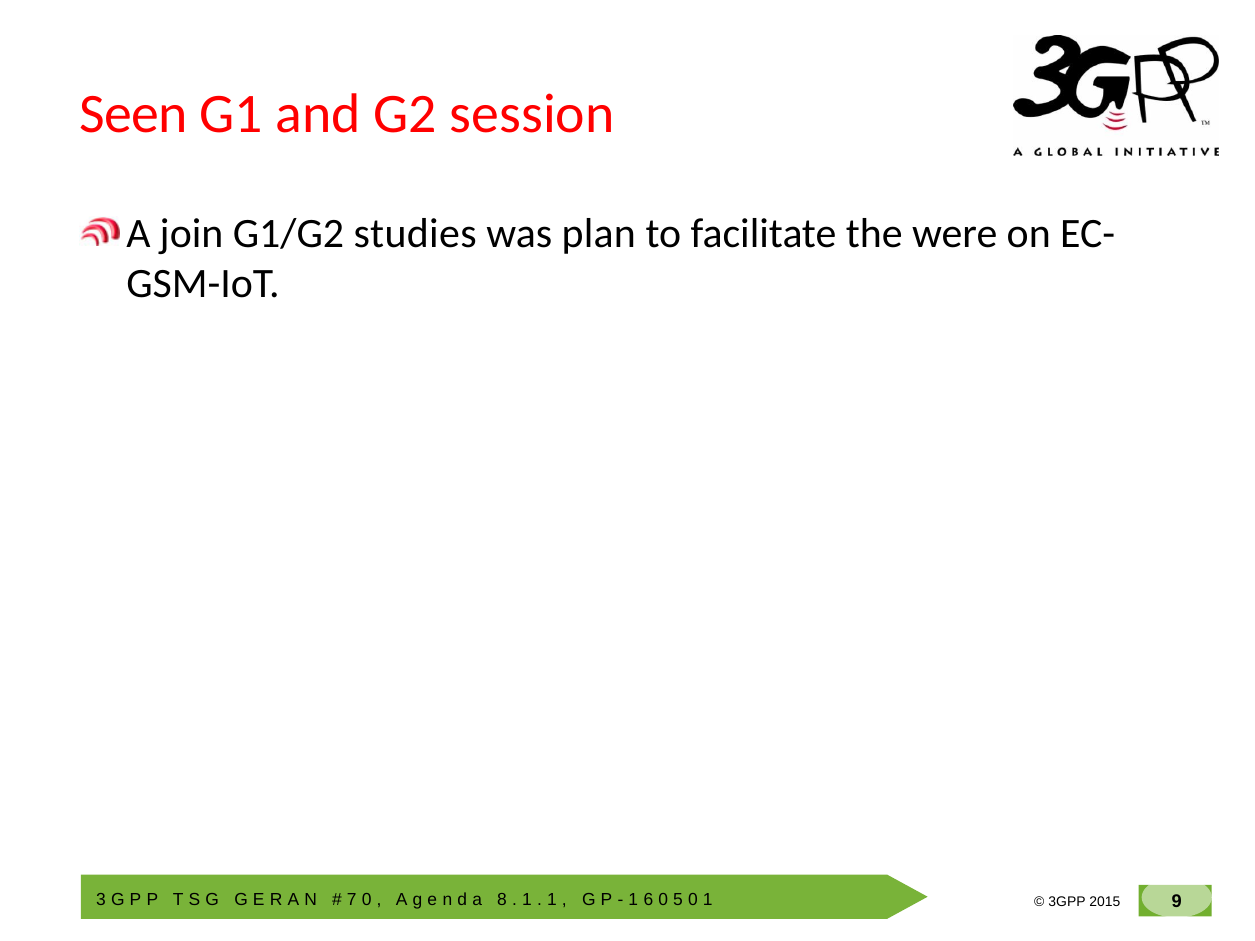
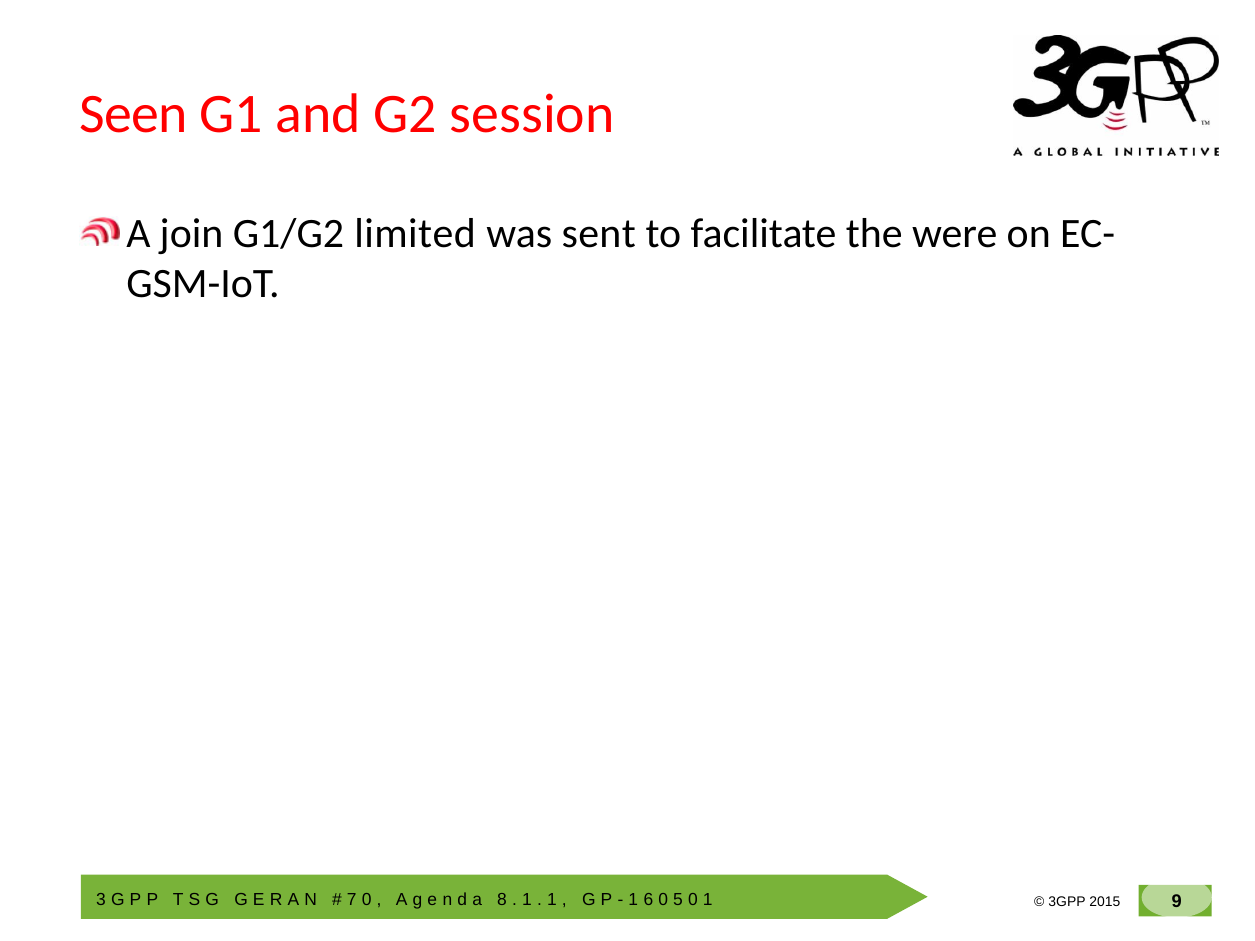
studies: studies -> limited
plan: plan -> sent
